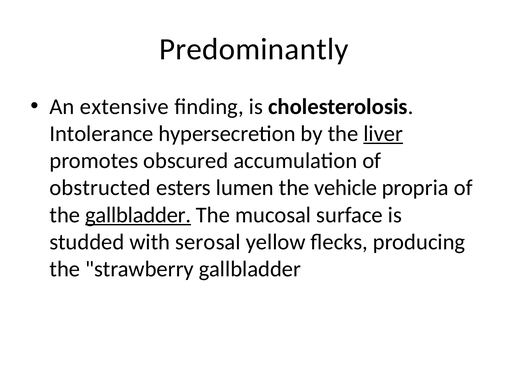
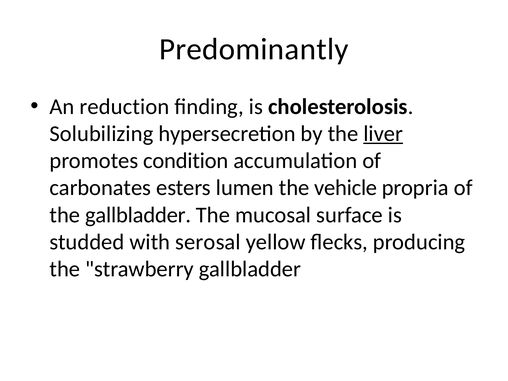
extensive: extensive -> reduction
Intolerance: Intolerance -> Solubilizing
obscured: obscured -> condition
obstructed: obstructed -> carbonates
gallbladder at (138, 215) underline: present -> none
